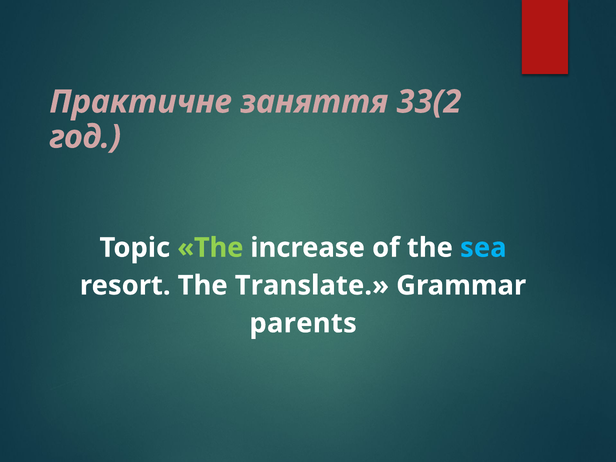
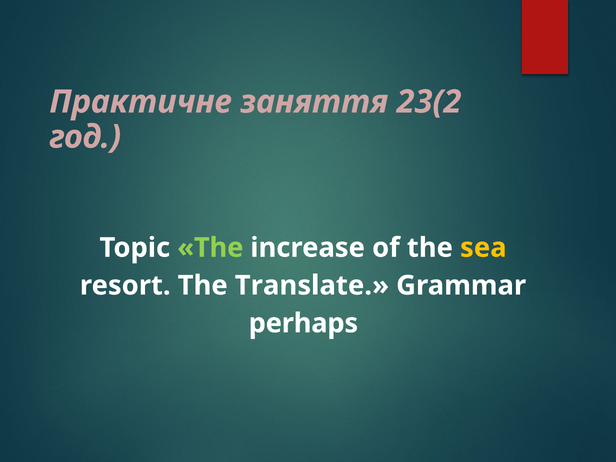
33(2: 33(2 -> 23(2
sea colour: light blue -> yellow
parents: parents -> perhaps
